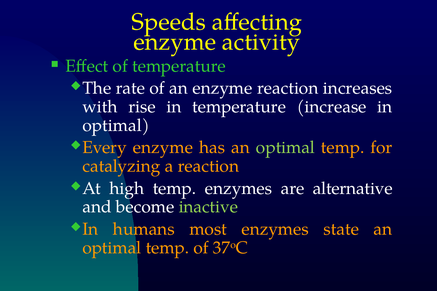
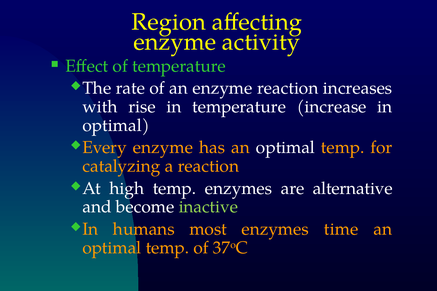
Speeds: Speeds -> Region
optimal at (285, 148) colour: light green -> white
state: state -> time
